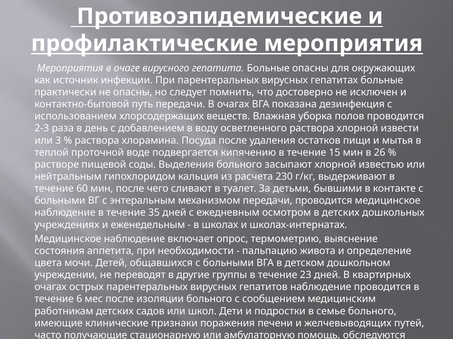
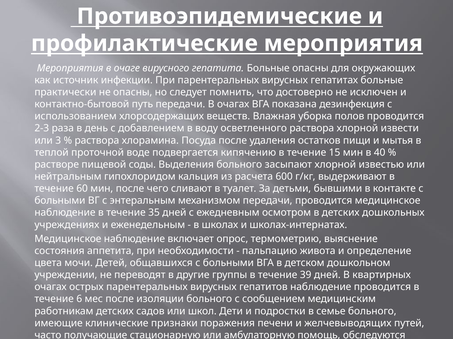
26: 26 -> 40
230: 230 -> 600
23: 23 -> 39
